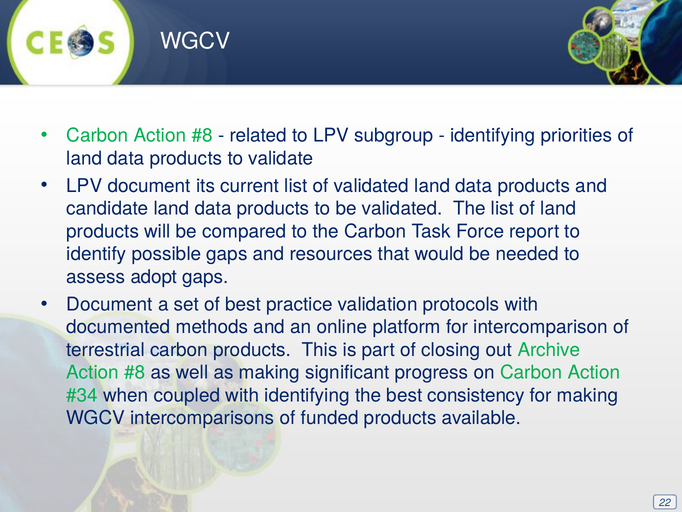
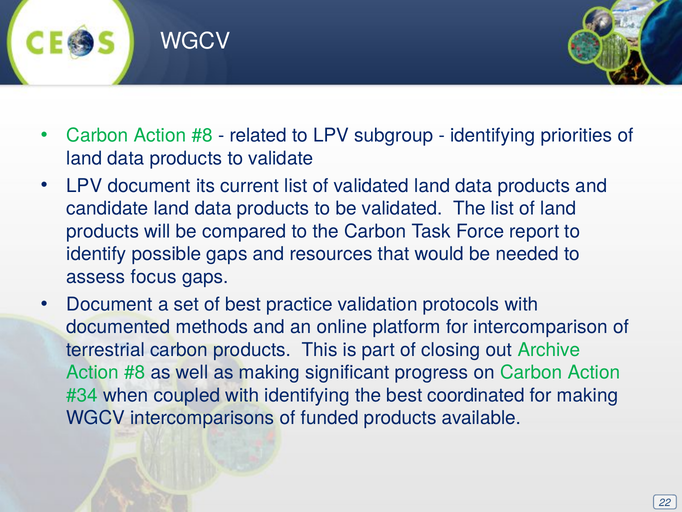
adopt: adopt -> focus
consistency: consistency -> coordinated
